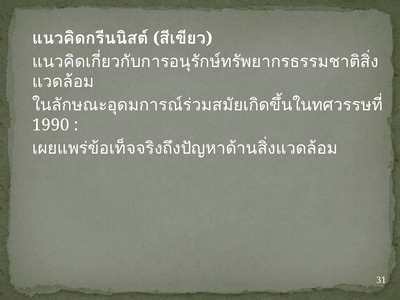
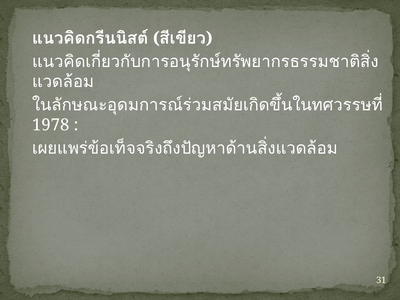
1990: 1990 -> 1978
